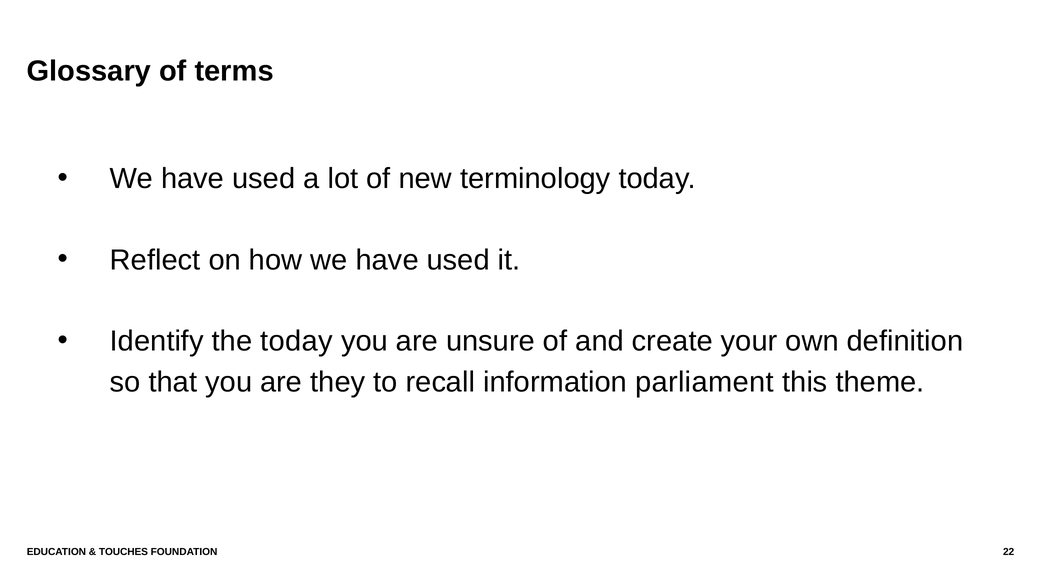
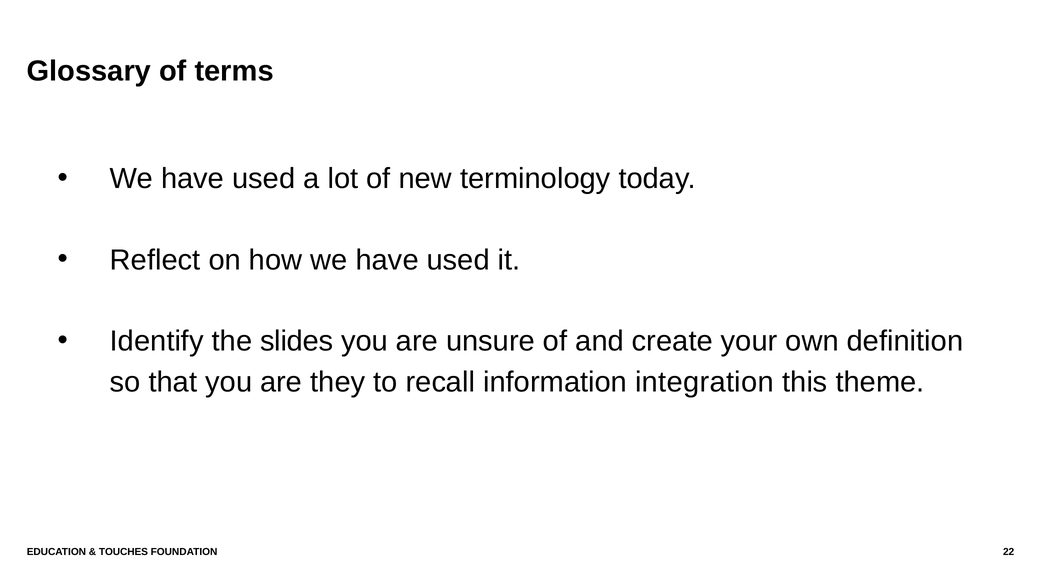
the today: today -> slides
parliament: parliament -> integration
